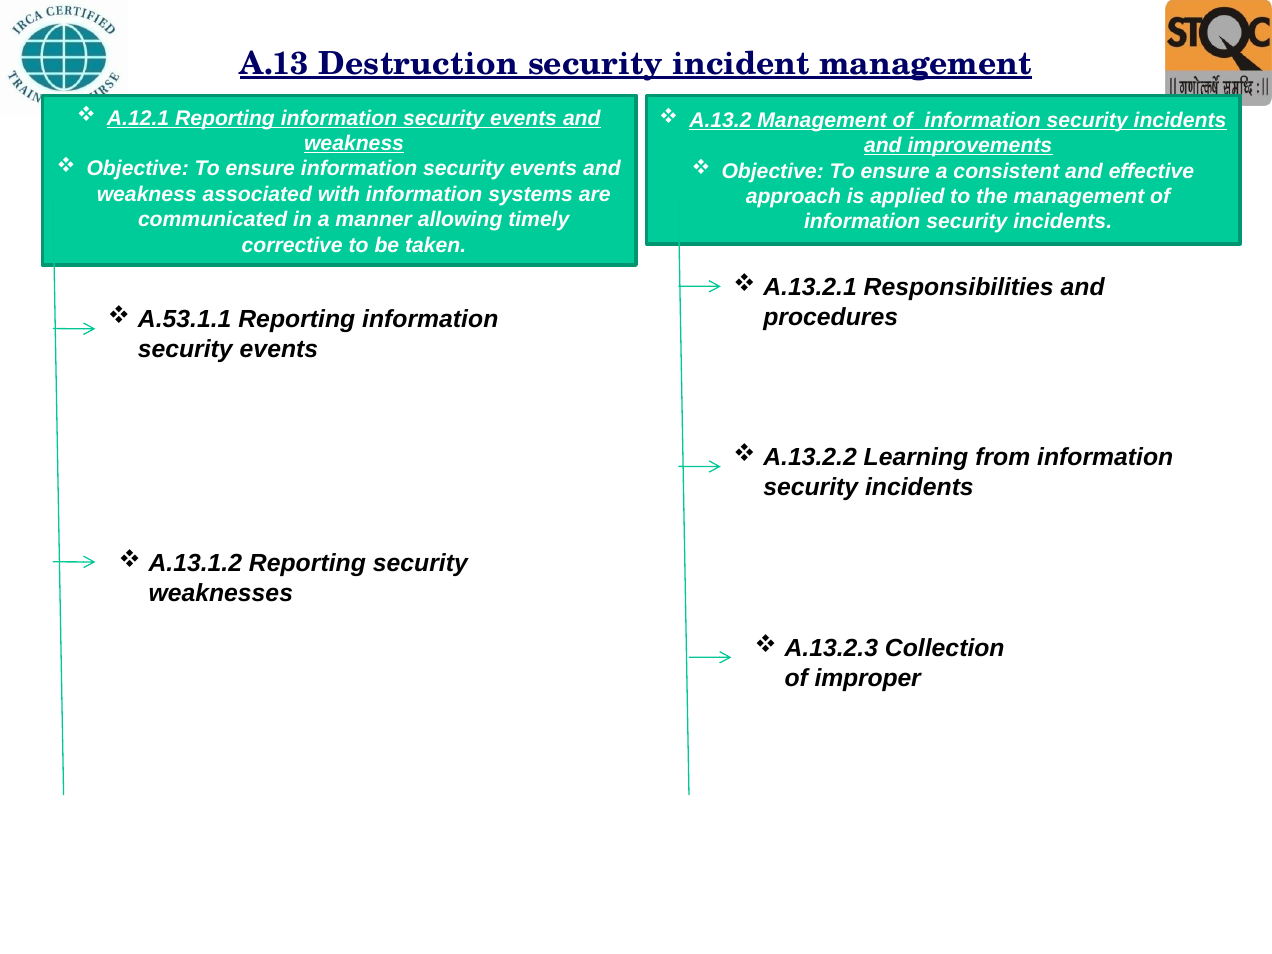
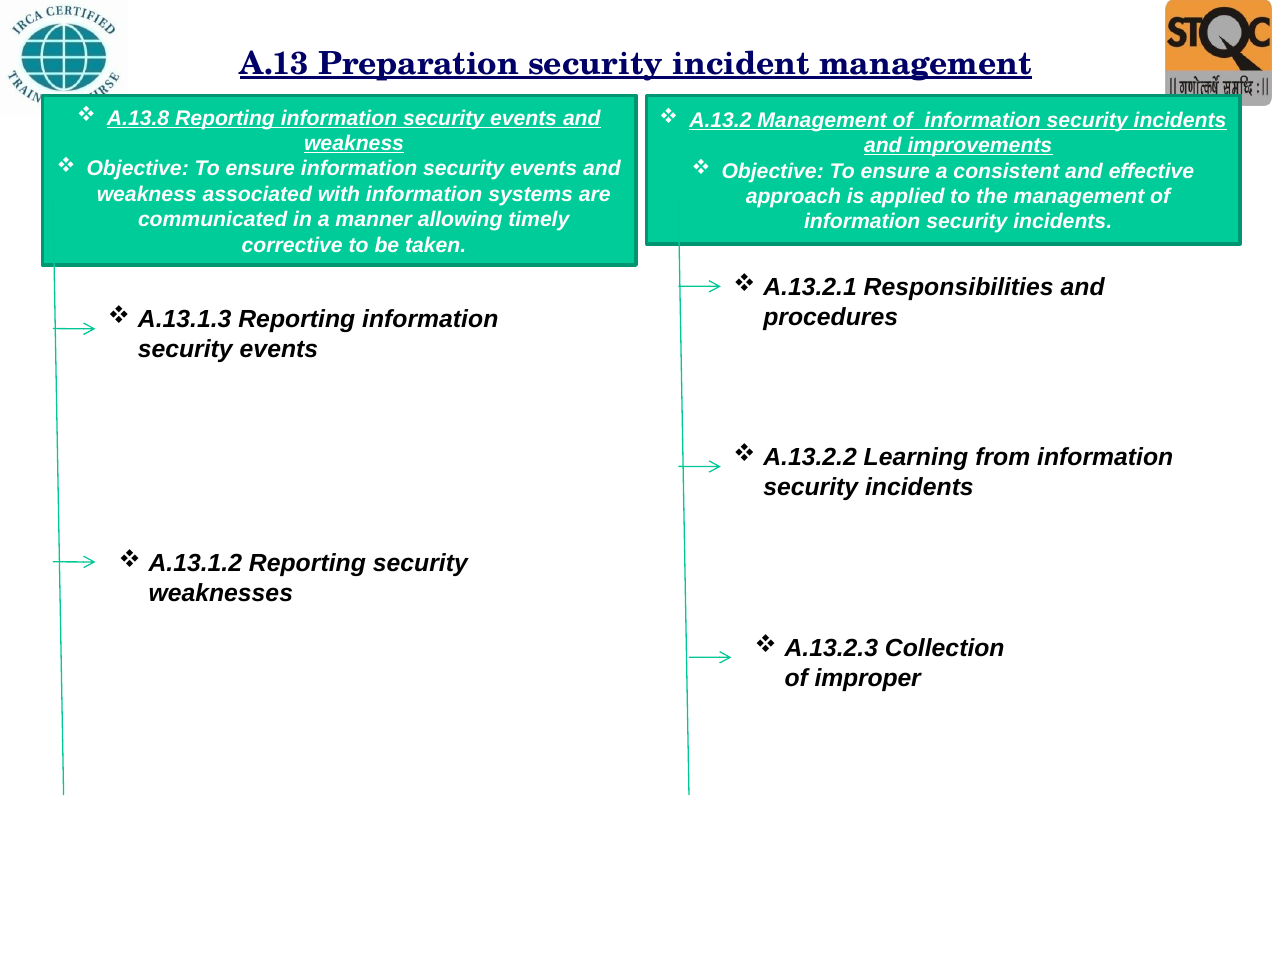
Destruction: Destruction -> Preparation
A.12.1: A.12.1 -> A.13.8
A.53.1.1: A.53.1.1 -> A.13.1.3
